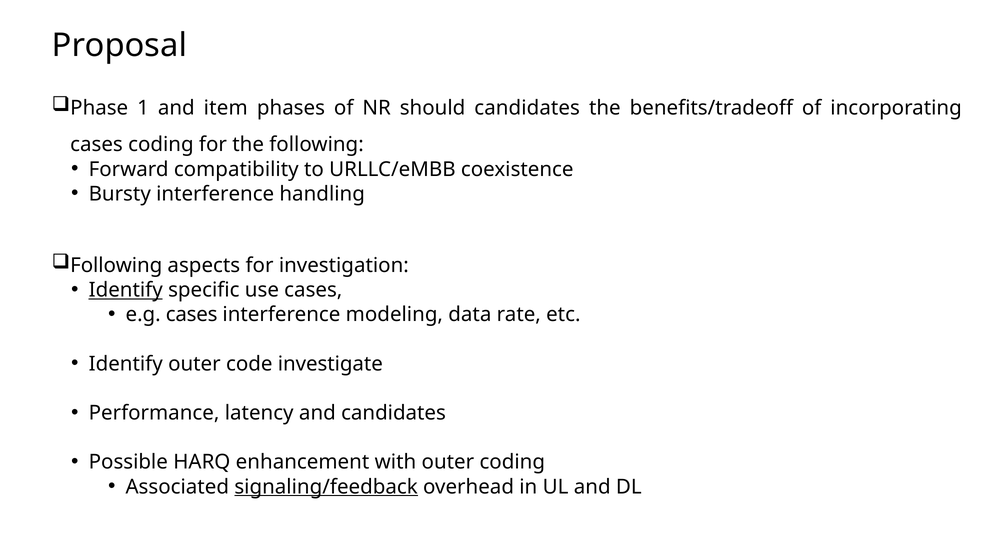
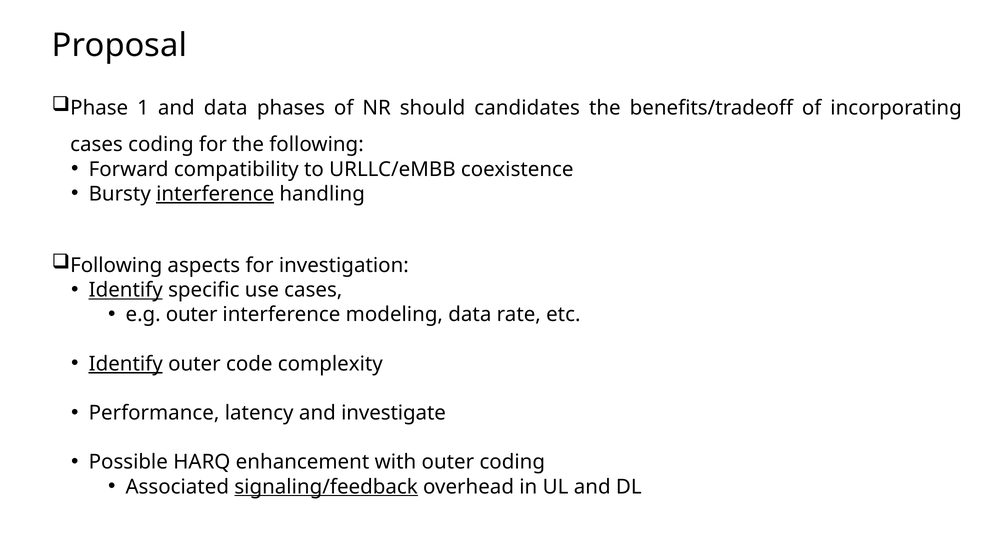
and item: item -> data
interference at (215, 194) underline: none -> present
e.g cases: cases -> outer
Identify at (126, 364) underline: none -> present
investigate: investigate -> complexity
and candidates: candidates -> investigate
